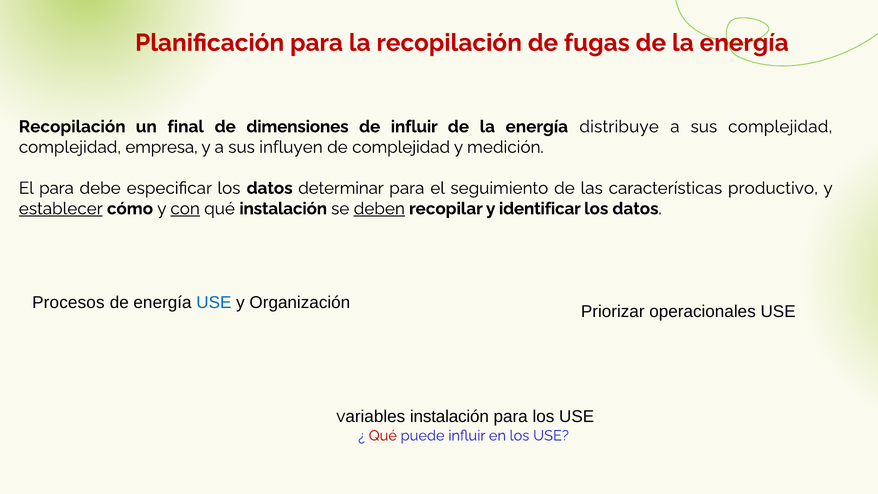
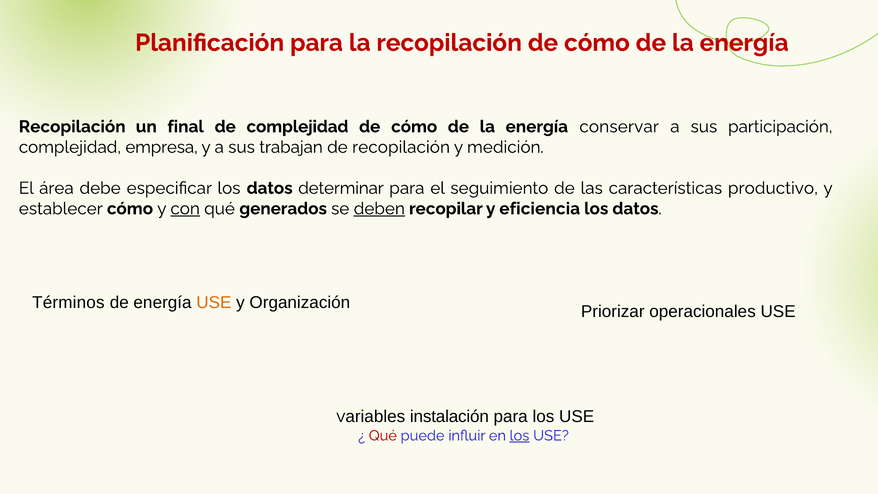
recopilación de fugas: fugas -> cómo
de dimensiones: dimensiones -> complejidad
influir at (414, 127): influir -> cómo
distribuye: distribuye -> conservar
sus complejidad: complejidad -> participación
influyen: influyen -> trabajan
de complejidad: complejidad -> recopilación
El para: para -> área
establecer underline: present -> none
qué instalación: instalación -> generados
identificar: identificar -> eficiencia
Procesos: Procesos -> Términos
USE at (214, 302) colour: blue -> orange
los at (519, 436) underline: none -> present
